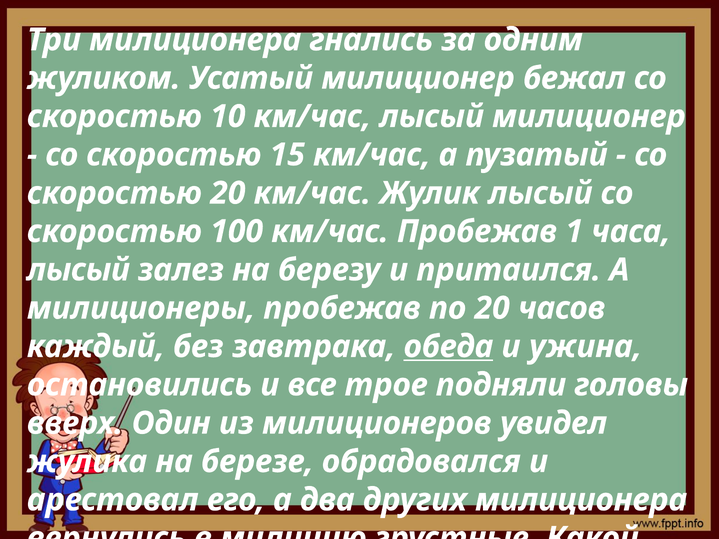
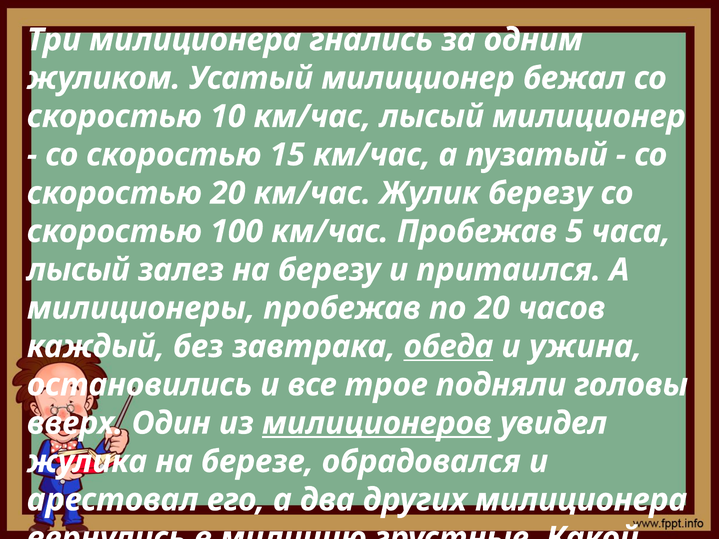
Жулик лысый: лысый -> березу
1: 1 -> 5
милиционеров underline: none -> present
